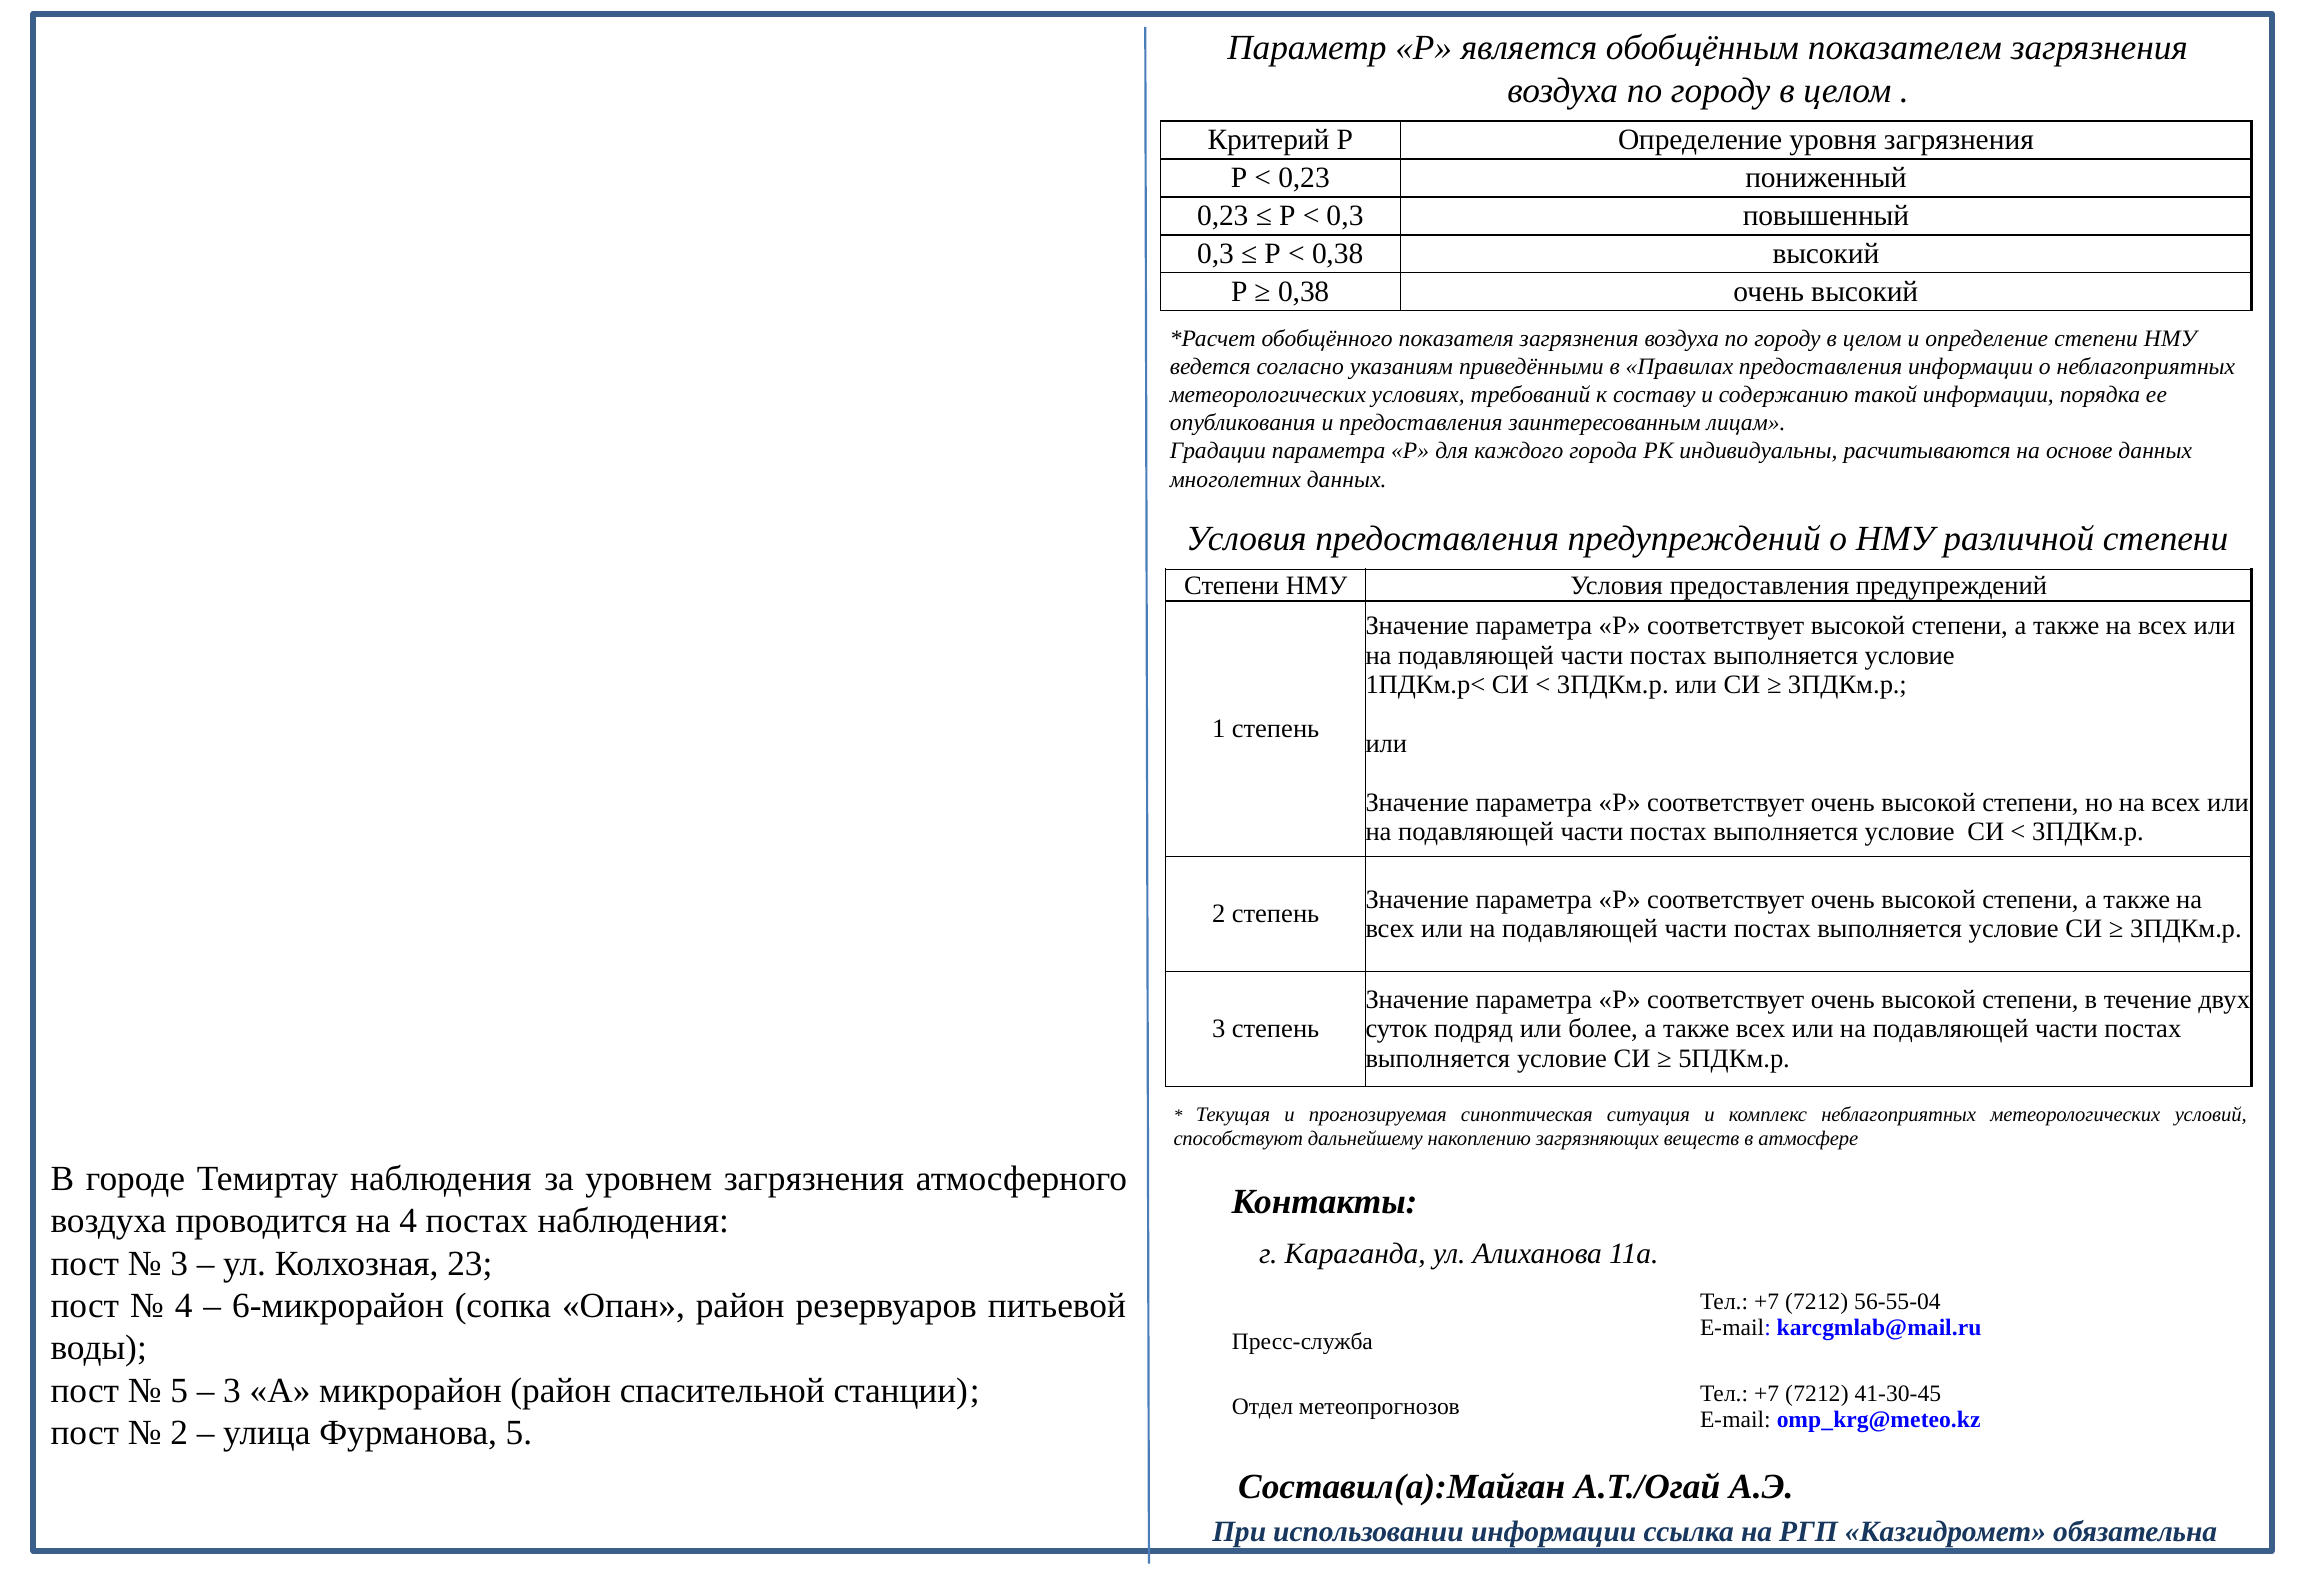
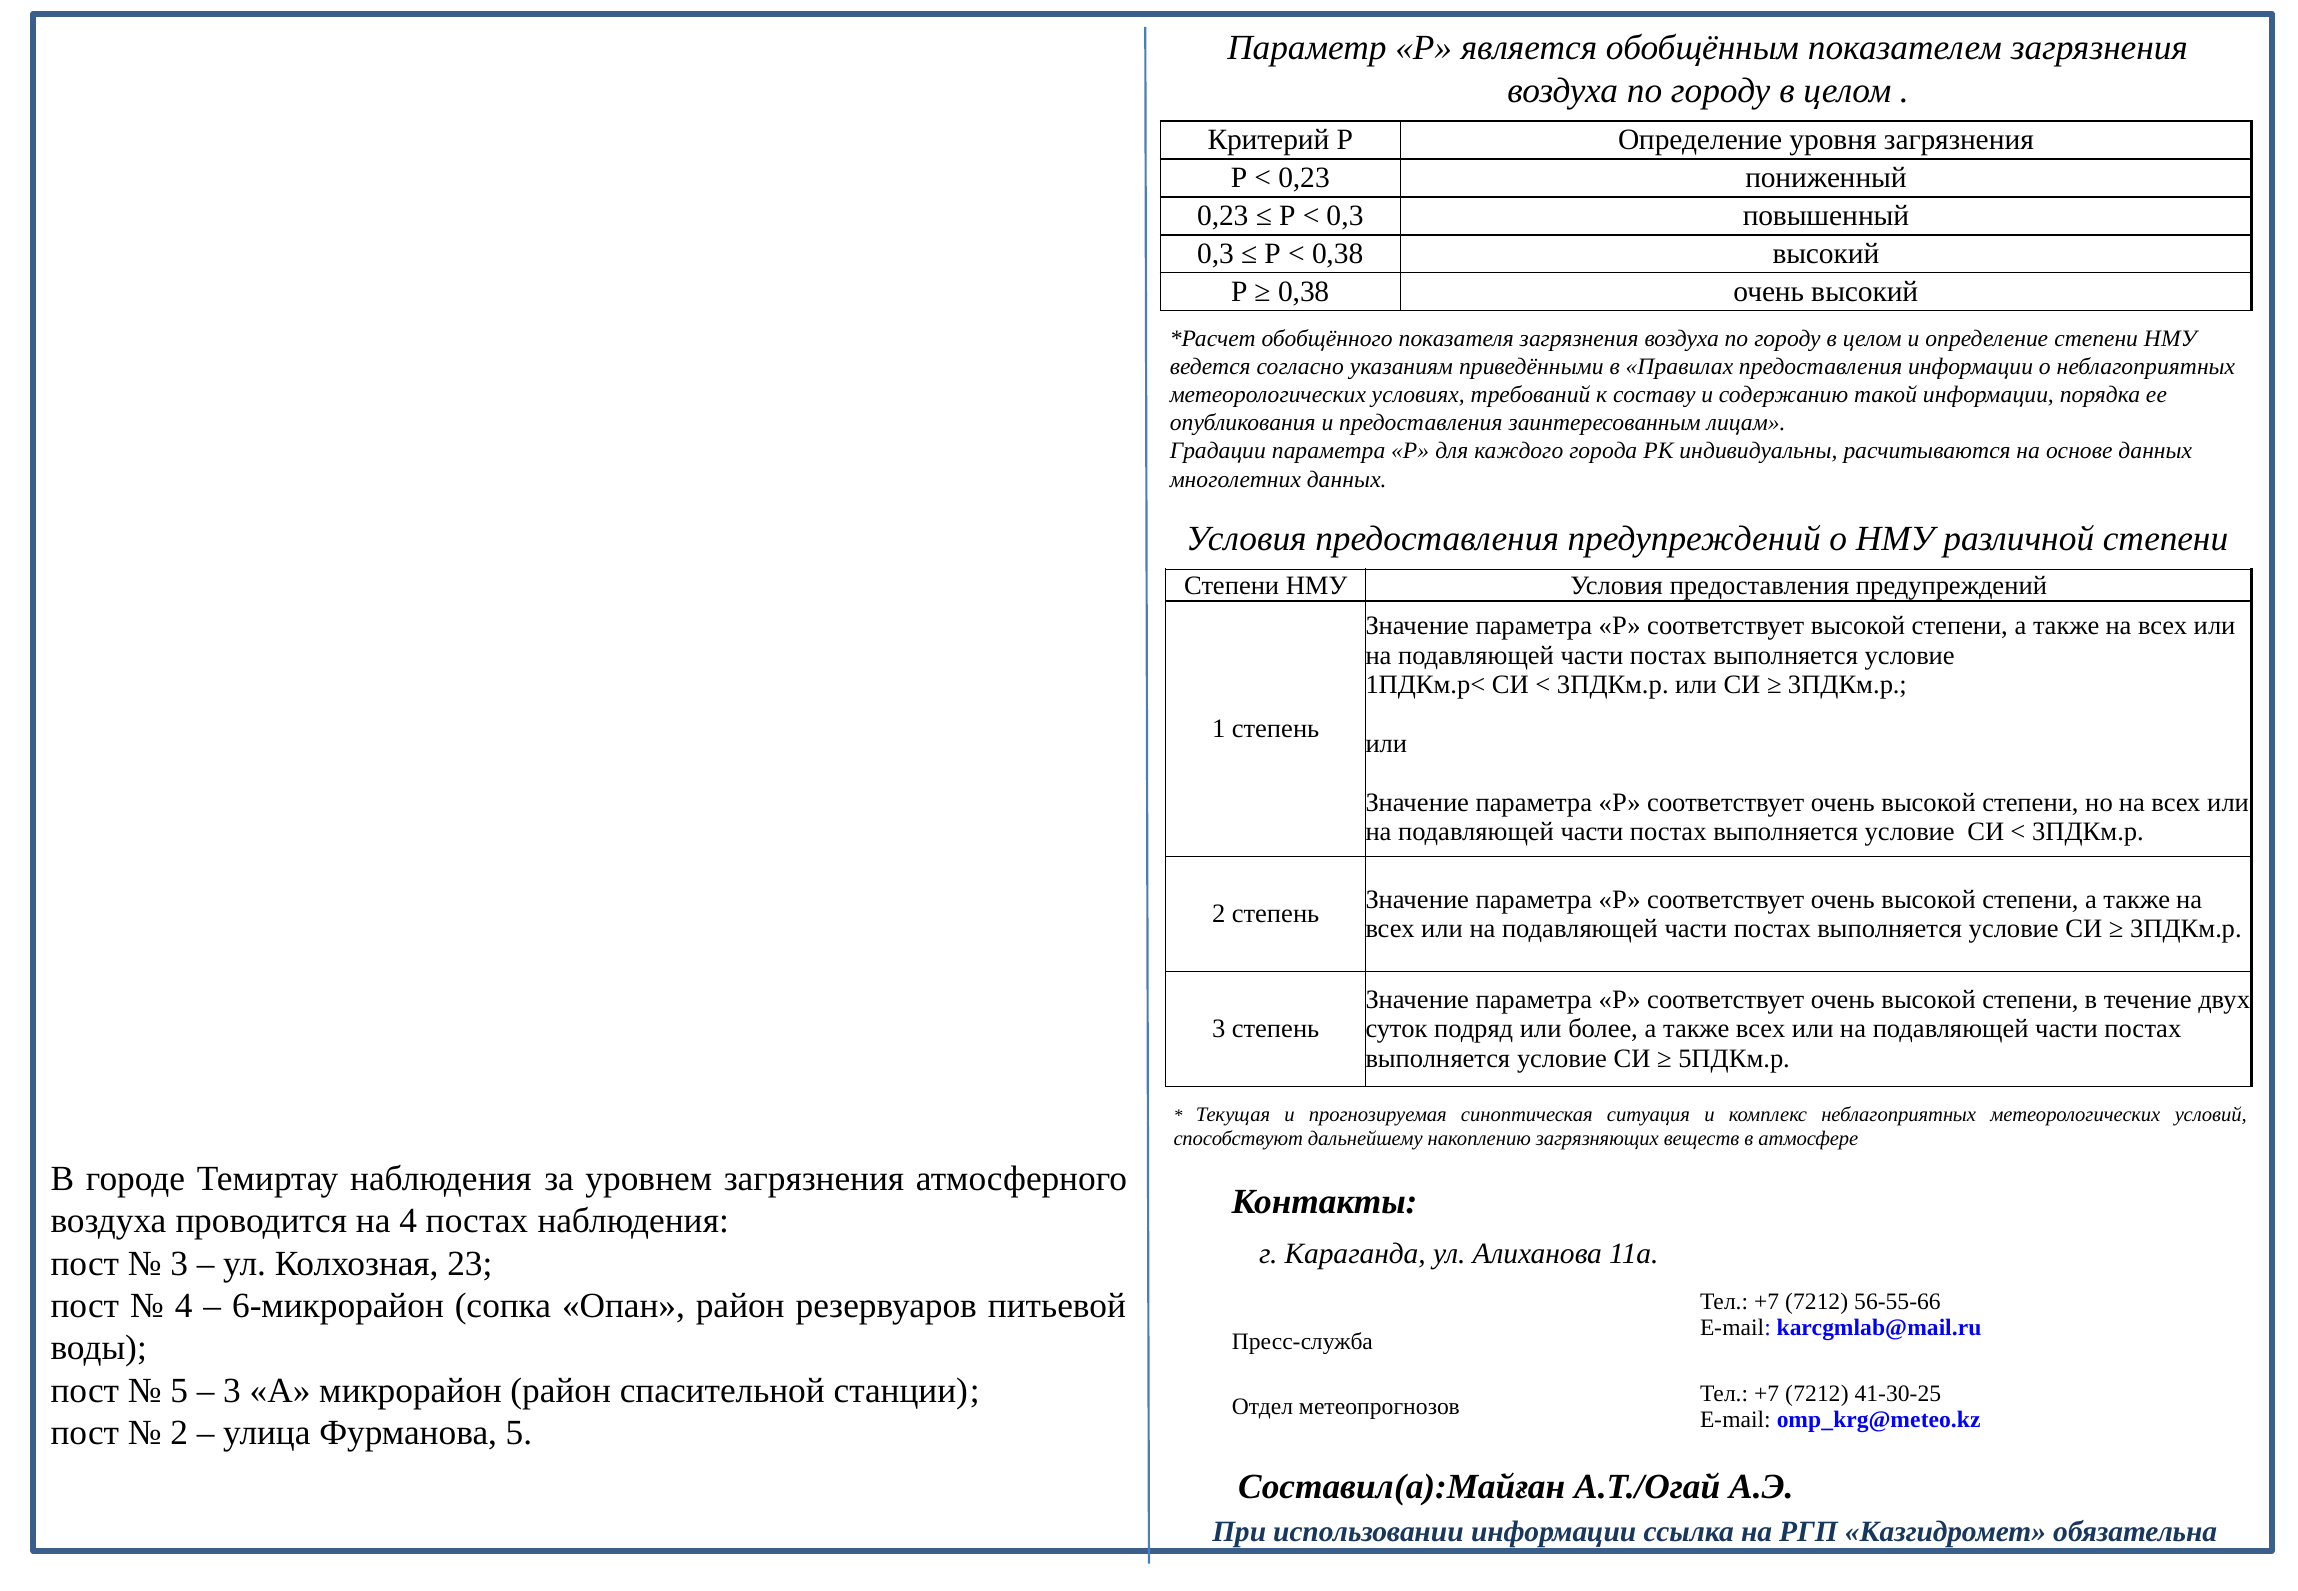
56-55-04: 56-55-04 -> 56-55-66
41-30-45: 41-30-45 -> 41-30-25
